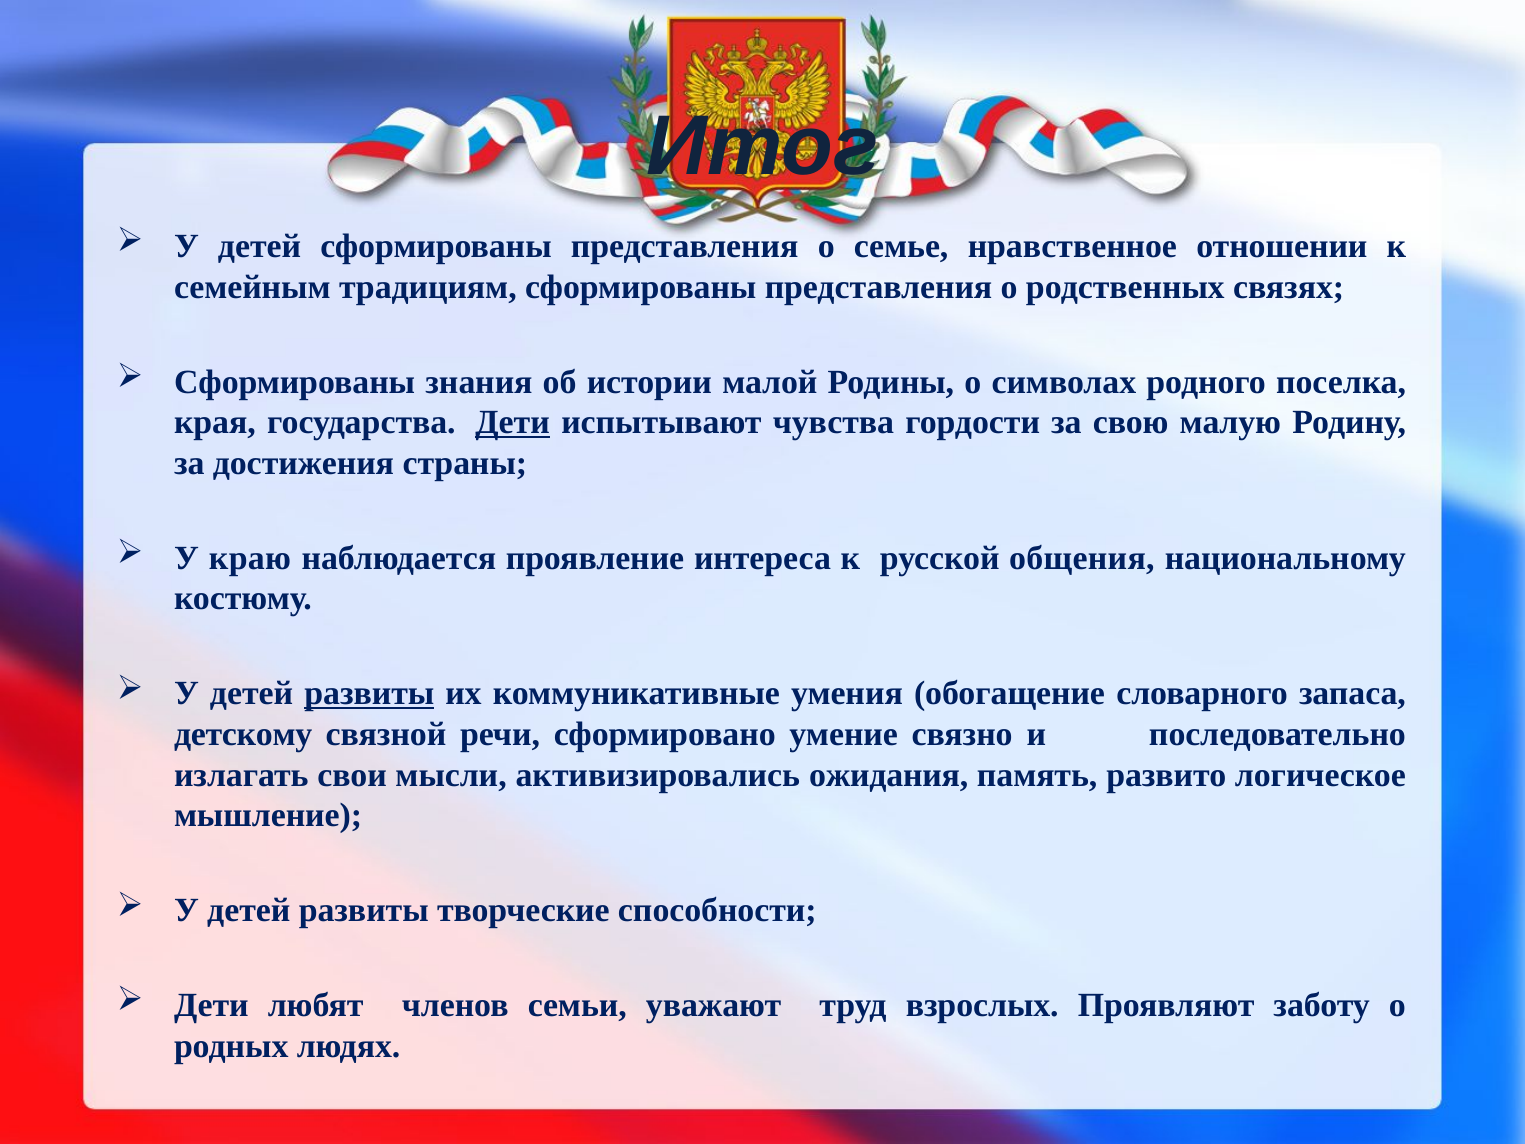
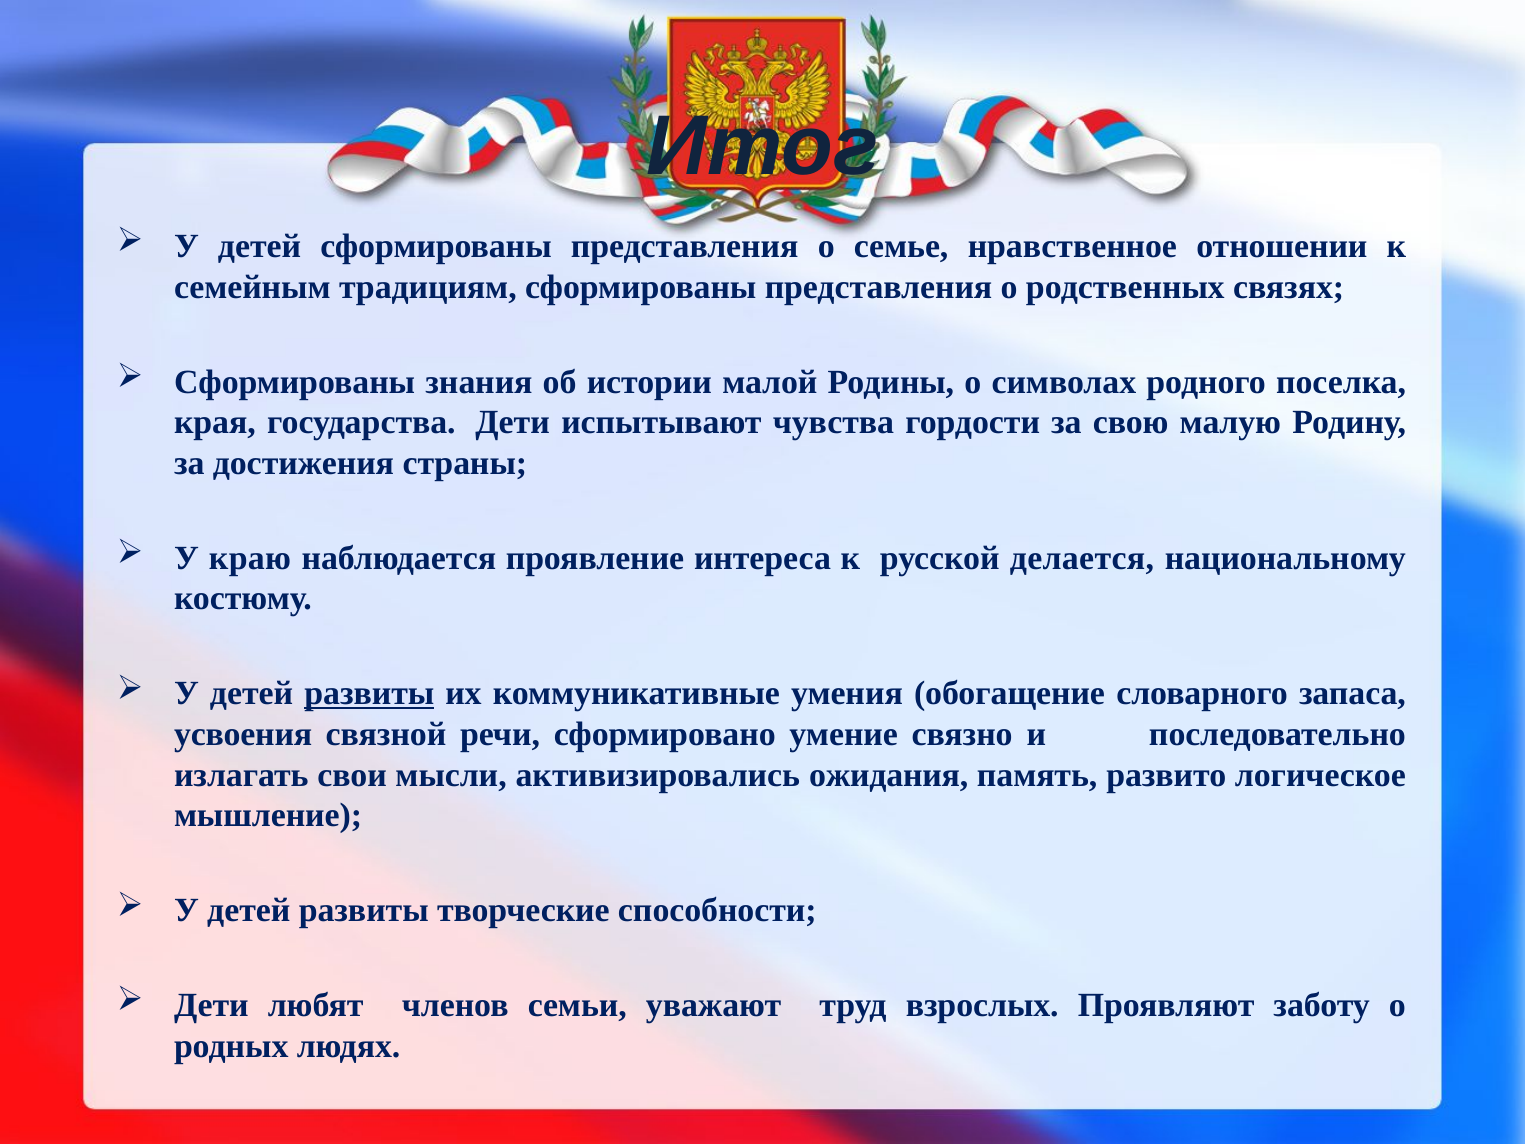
Дети at (513, 422) underline: present -> none
общения: общения -> делается
детскому: детскому -> усвоения
